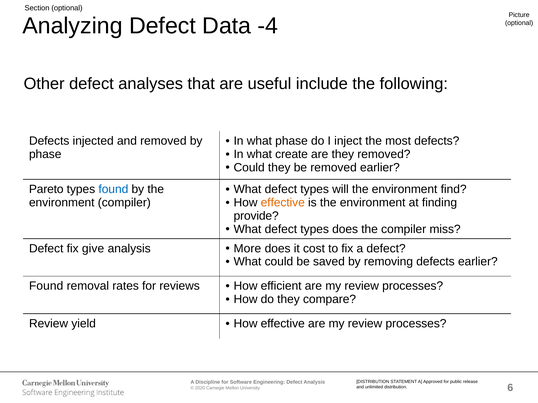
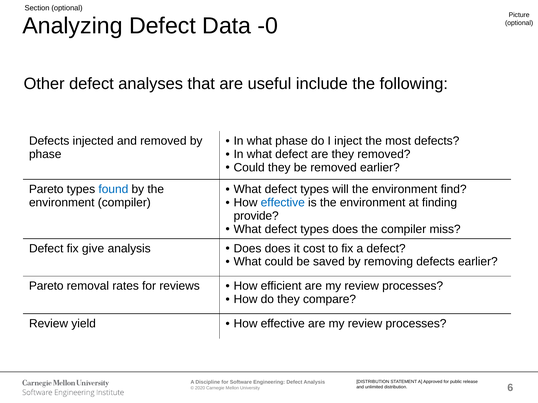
-4: -4 -> -0
In what create: create -> defect
effective at (283, 203) colour: orange -> blue
More at (247, 249): More -> Does
Found at (46, 286): Found -> Pareto
